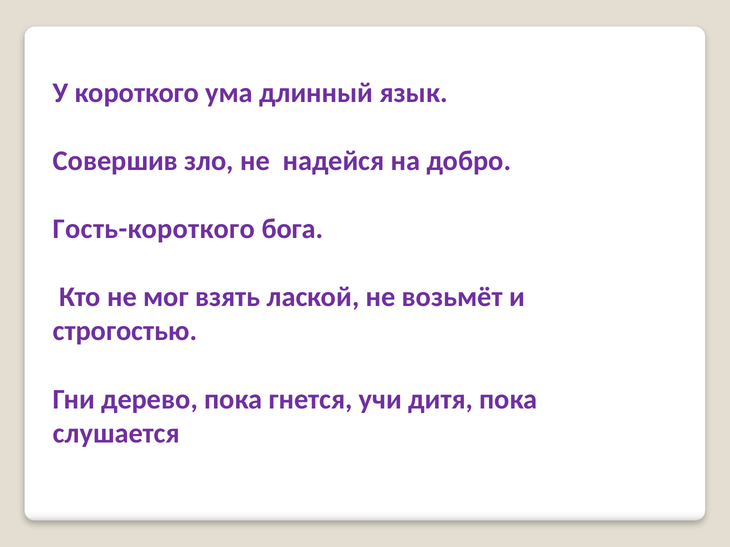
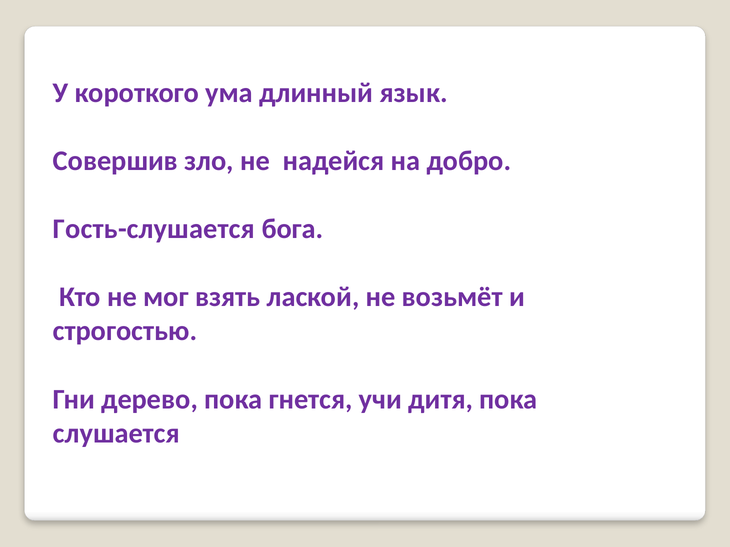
Гость-короткого: Гость-короткого -> Гость-слушается
